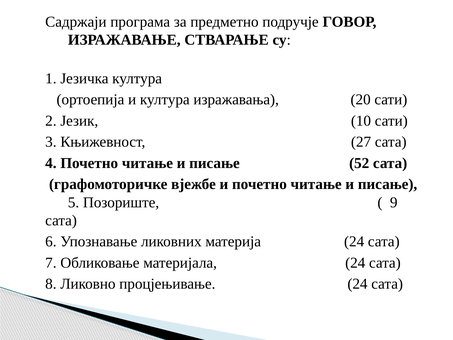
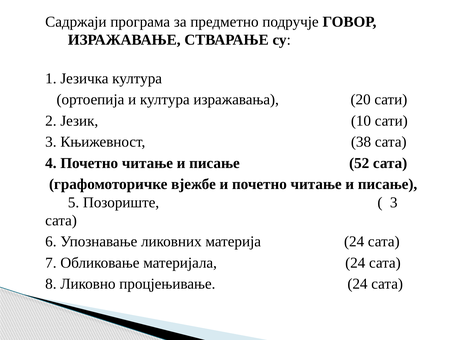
27: 27 -> 38
9 at (394, 202): 9 -> 3
